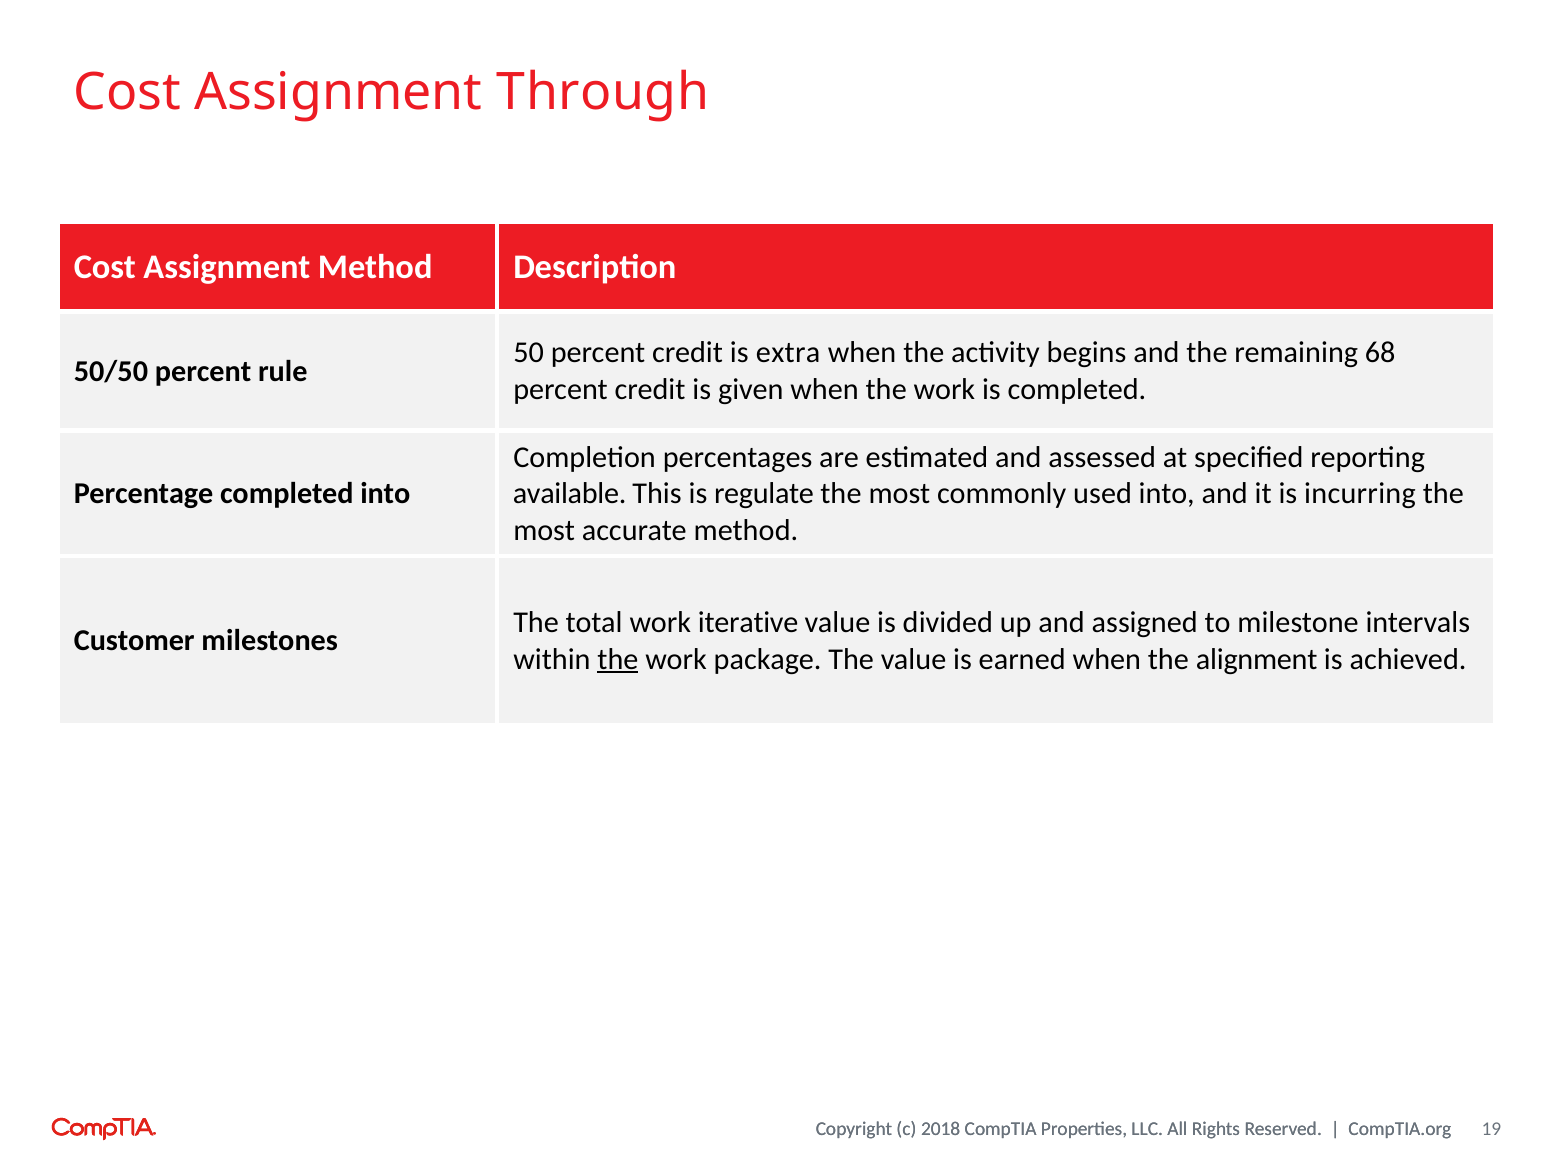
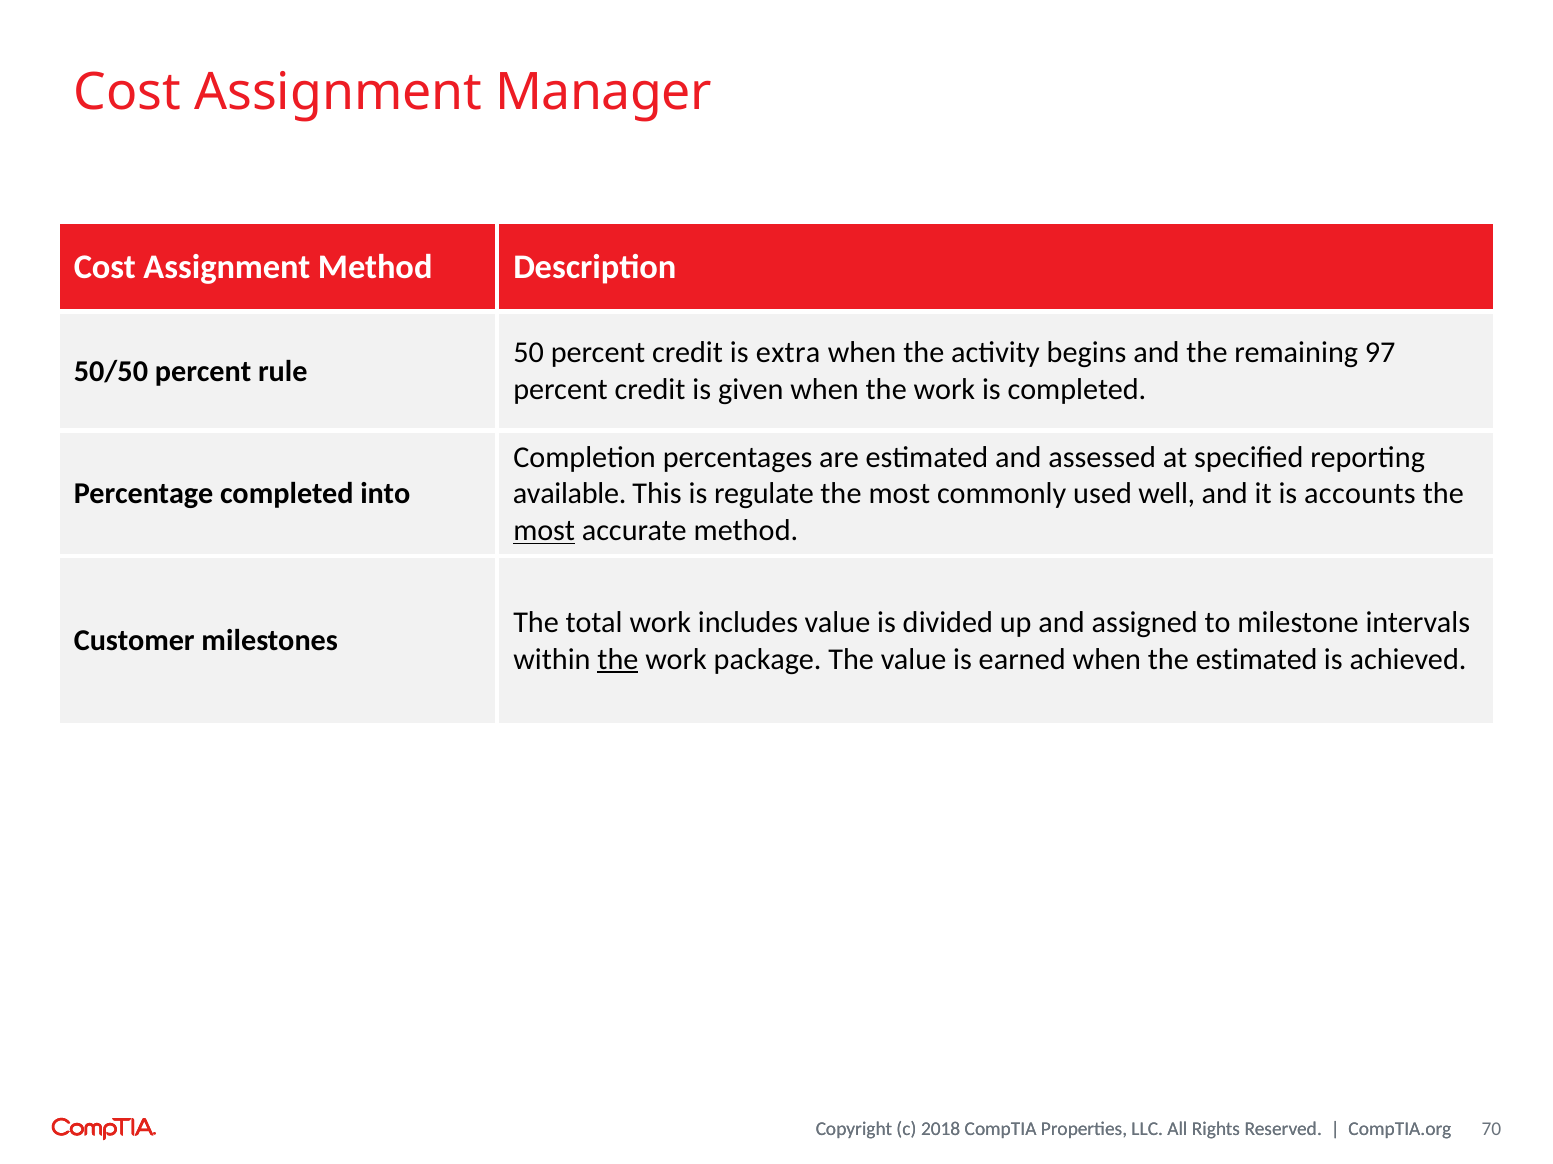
Through: Through -> Manager
68: 68 -> 97
used into: into -> well
incurring: incurring -> accounts
most at (544, 531) underline: none -> present
iterative: iterative -> includes
the alignment: alignment -> estimated
19: 19 -> 70
